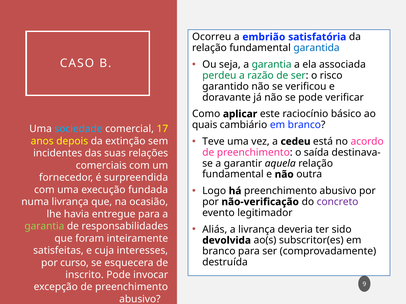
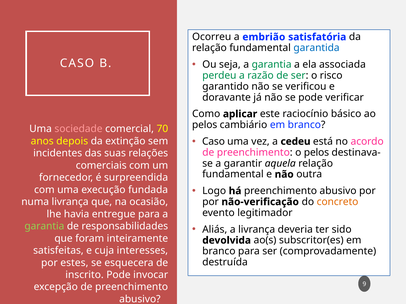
quais at (205, 125): quais -> pelos
sociedade colour: light blue -> pink
17: 17 -> 70
Teve at (213, 142): Teve -> Caso
o saída: saída -> pelos
concreto colour: purple -> orange
curso: curso -> estes
